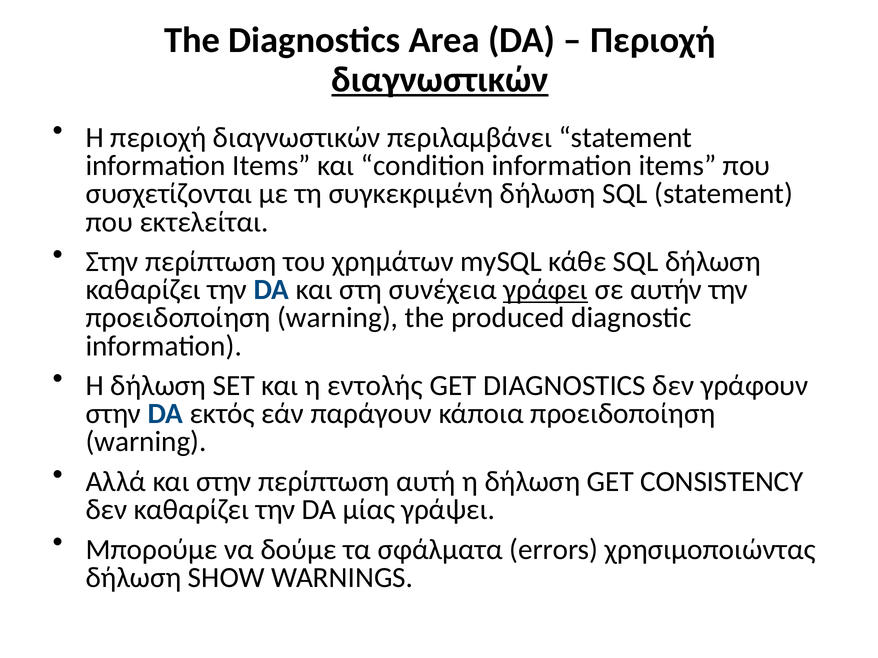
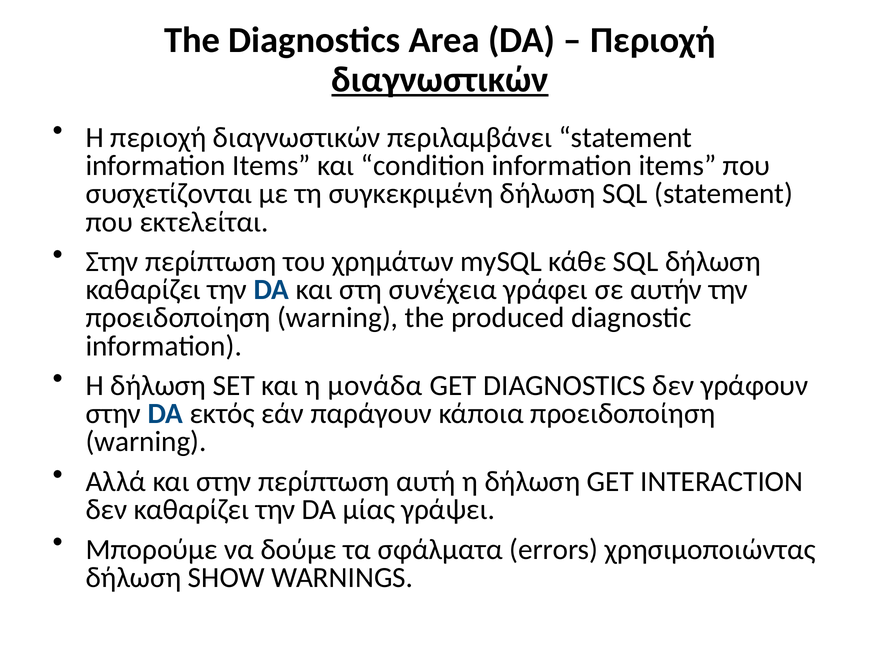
γράφει underline: present -> none
εντολής: εντολής -> μονάδα
CONSISTENCY: CONSISTENCY -> INTERACTION
